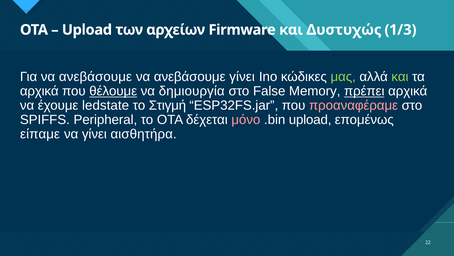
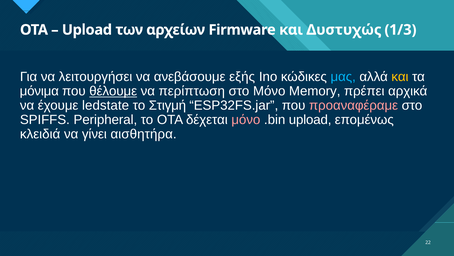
Για να ανεβάσουμε: ανεβάσουμε -> λειτουργήσει
ανεβάσουμε γίνει: γίνει -> εξής
μας colour: light green -> light blue
και at (400, 77) colour: light green -> yellow
αρχικά at (39, 91): αρχικά -> μόνιμα
δημιουργία: δημιουργία -> περίπτωση
στο False: False -> Μόνο
πρέπει underline: present -> none
είπαμε: είπαμε -> κλειδιά
